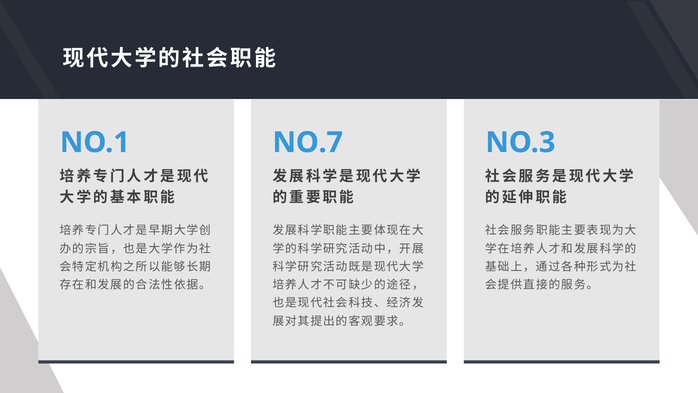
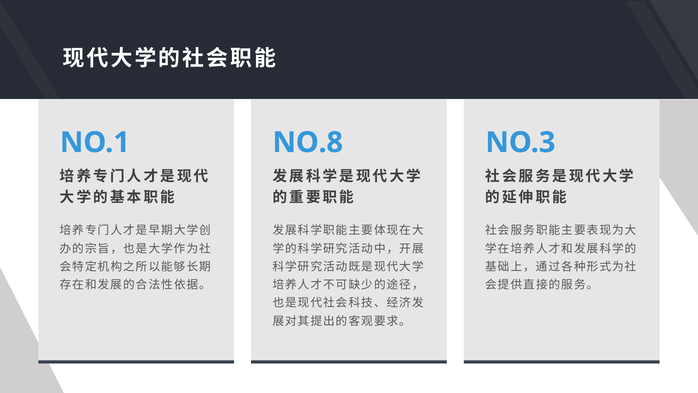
NO.7: NO.7 -> NO.8
